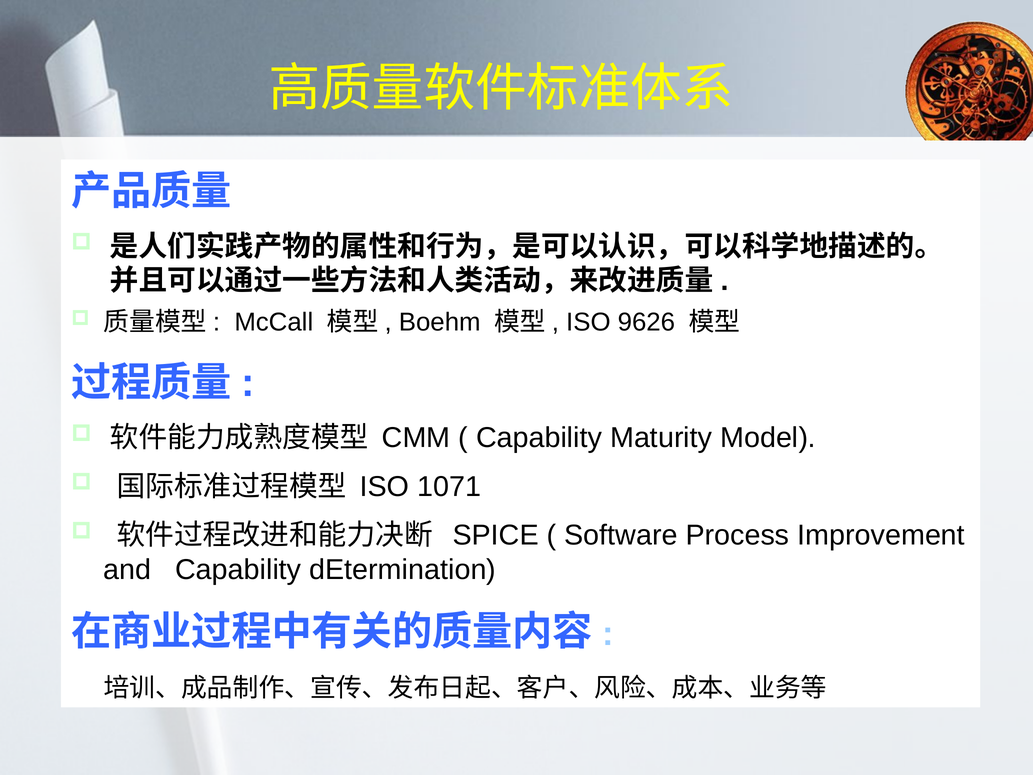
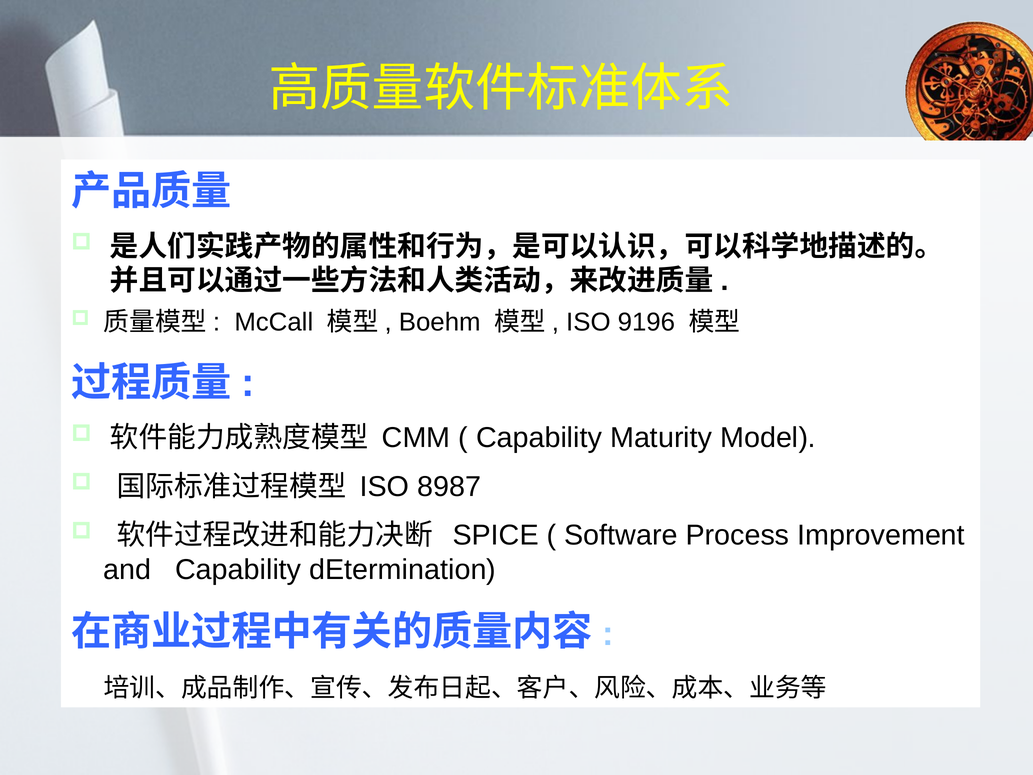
9626: 9626 -> 9196
1071: 1071 -> 8987
